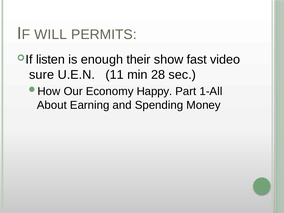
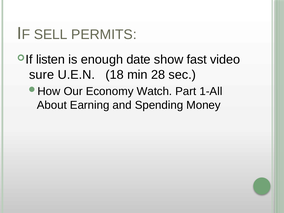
WILL: WILL -> SELL
their: their -> date
11: 11 -> 18
Happy: Happy -> Watch
